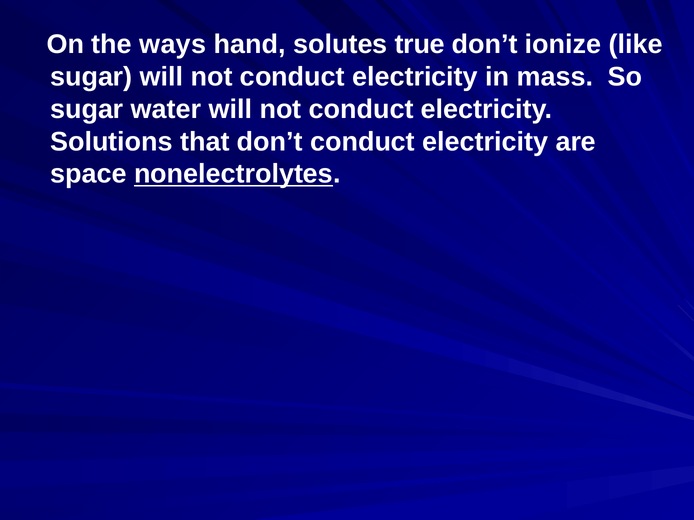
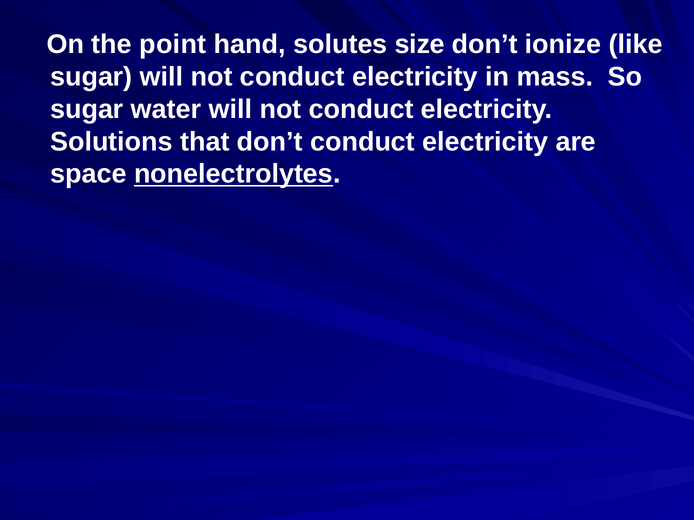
ways: ways -> point
true: true -> size
